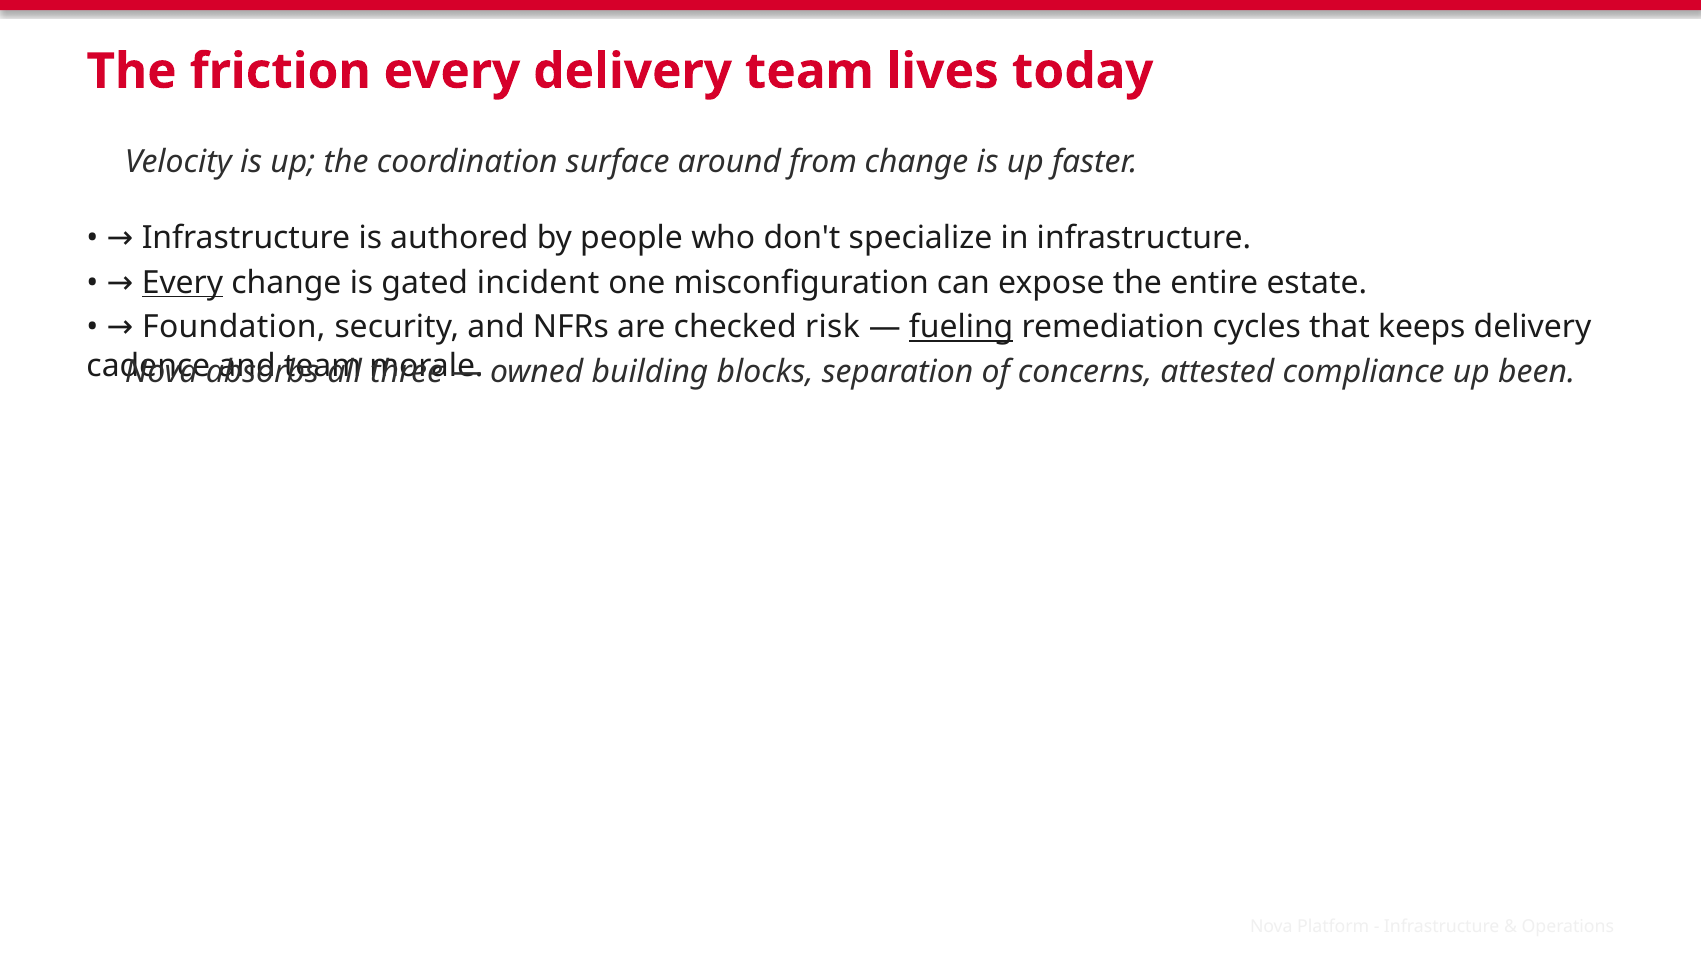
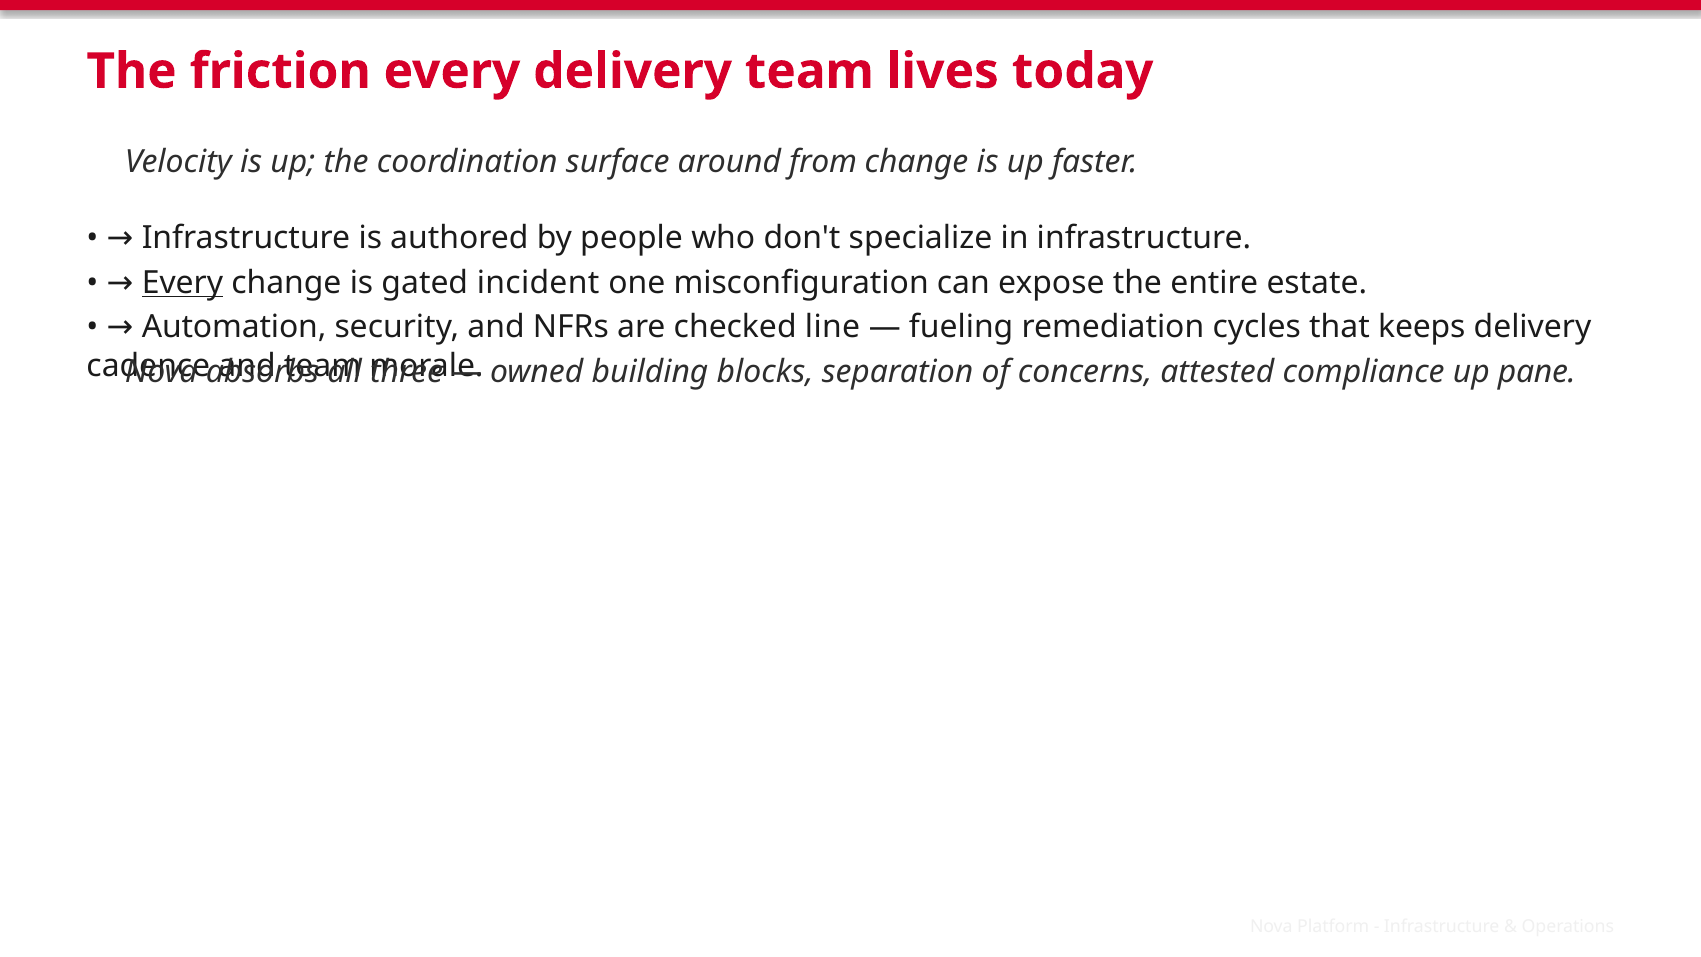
Foundation: Foundation -> Automation
risk: risk -> line
fueling underline: present -> none
been: been -> pane
